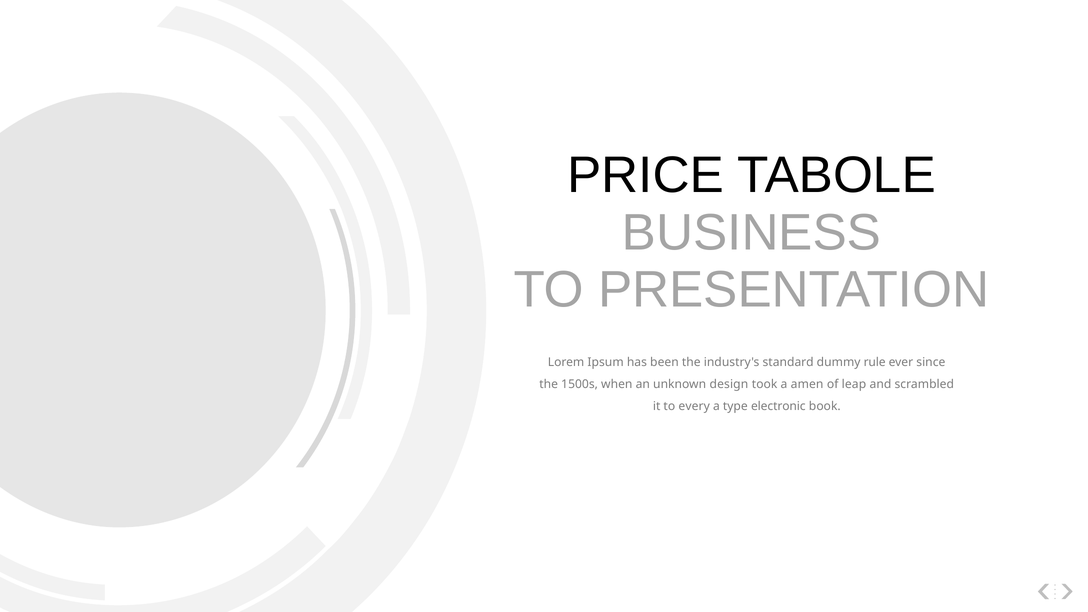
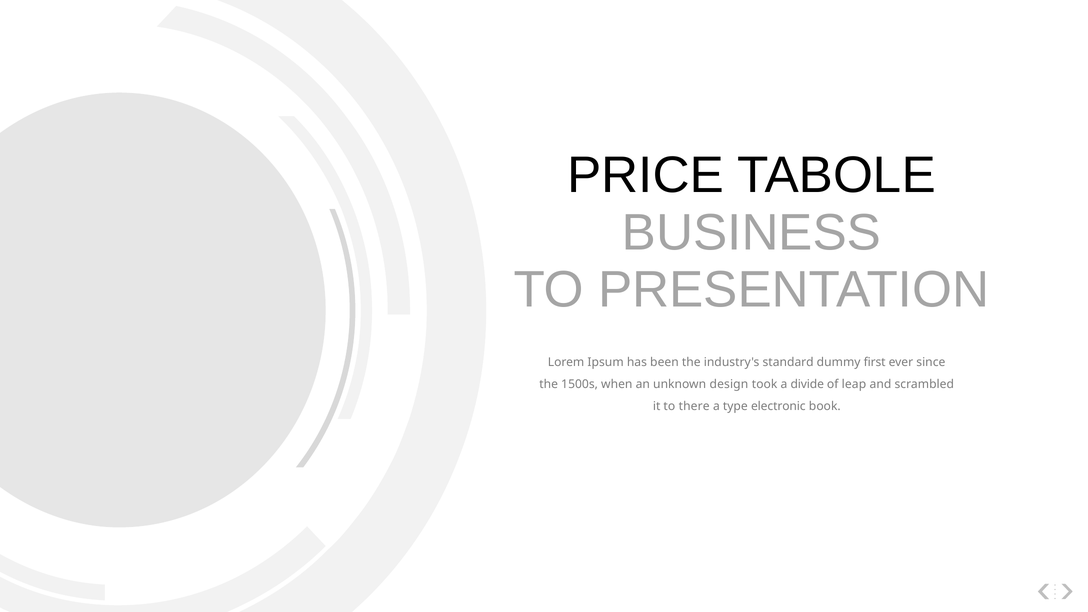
rule: rule -> first
amen: amen -> divide
every: every -> there
